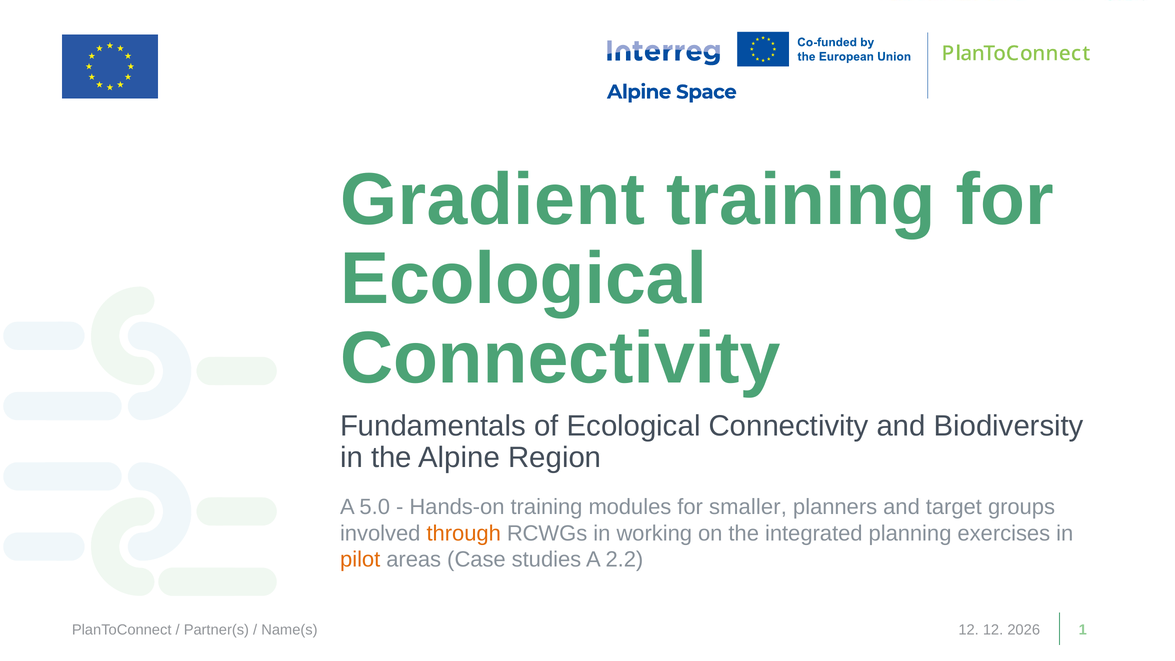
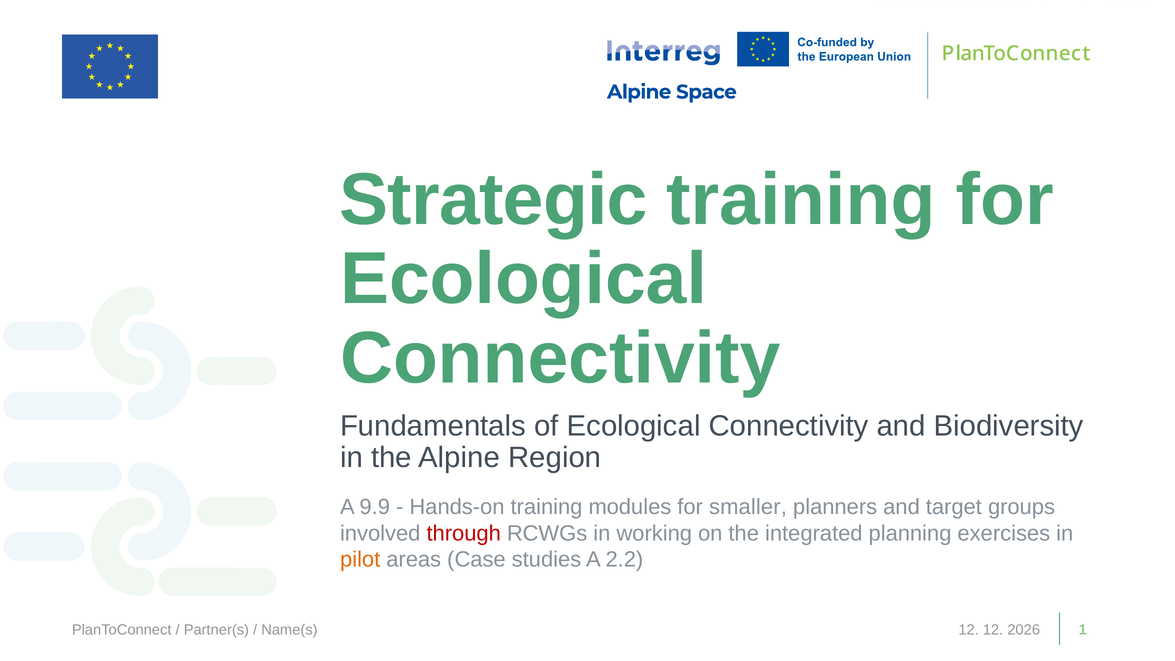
Gradient: Gradient -> Strategic
5.0: 5.0 -> 9.9
through colour: orange -> red
